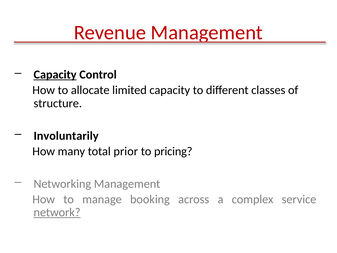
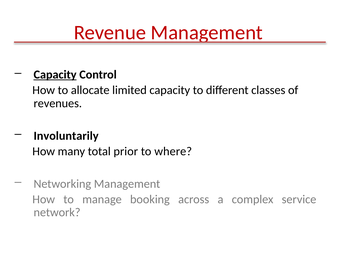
structure: structure -> revenues
pricing: pricing -> where
network underline: present -> none
